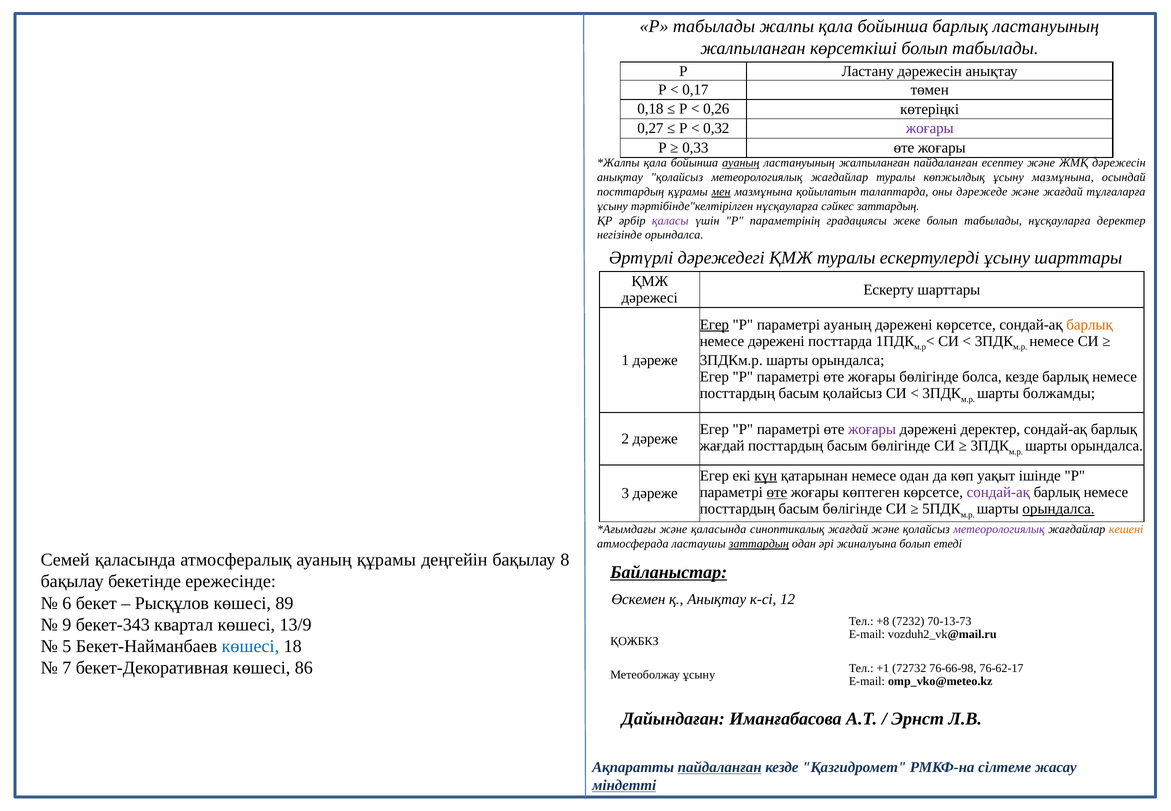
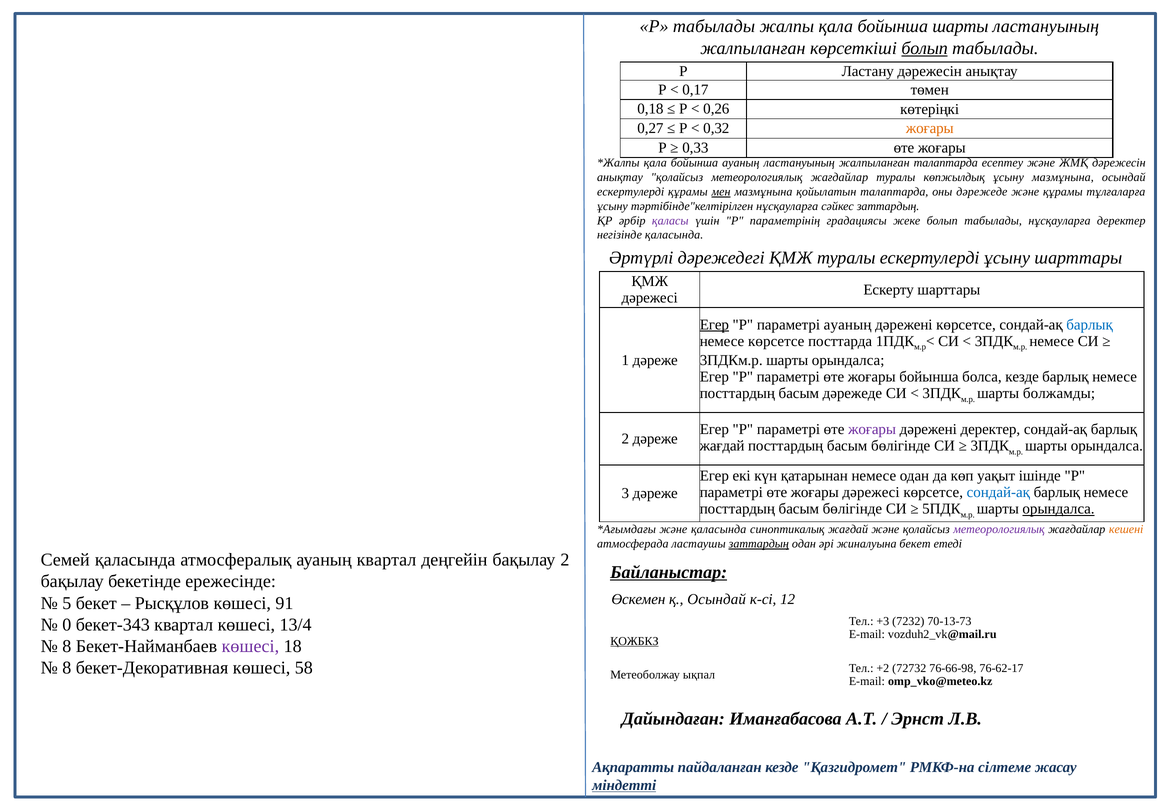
бойынша барлық: барлық -> шарты
болып at (925, 48) underline: none -> present
жоғары at (930, 128) colour: purple -> orange
ауаның at (741, 163) underline: present -> none
жалпыланған пайдаланған: пайдаланған -> талаптарда
посттардың at (631, 192): посттардың -> ескертулерді
және жағдай: жағдай -> құрамы
негізінде орындалса: орындалса -> қаласында
барлық at (1090, 325) colour: orange -> blue
немесе дәрежені: дәрежені -> көрсетсе
жоғары бөлігінде: бөлігінде -> бойынша
басым қолайсыз: қолайсыз -> дәрежеде
күн underline: present -> none
өте at (777, 492) underline: present -> none
жоғары көптеген: көптеген -> дәрежесі
сондай-ақ at (998, 492) colour: purple -> blue
жиналуына болып: болып -> бекет
ауаның құрамы: құрамы -> квартал
бақылау 8: 8 -> 2
қ Анықтау: Анықтау -> Осындай
6: 6 -> 5
89: 89 -> 91
+8: +8 -> +3
9: 9 -> 0
13/9: 13/9 -> 13/4
ҚОЖБКЗ underline: none -> present
5 at (67, 646): 5 -> 8
көшесі at (250, 646) colour: blue -> purple
7 at (67, 668): 7 -> 8
86: 86 -> 58
+1: +1 -> +2
Метеоболжау ұсыну: ұсыну -> ықпал
пайдаланған at (720, 767) underline: present -> none
